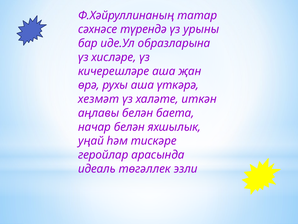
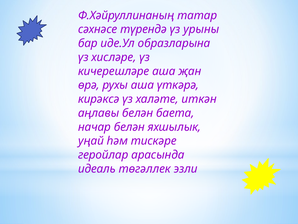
хезмәт: хезмәт -> кирәксә
